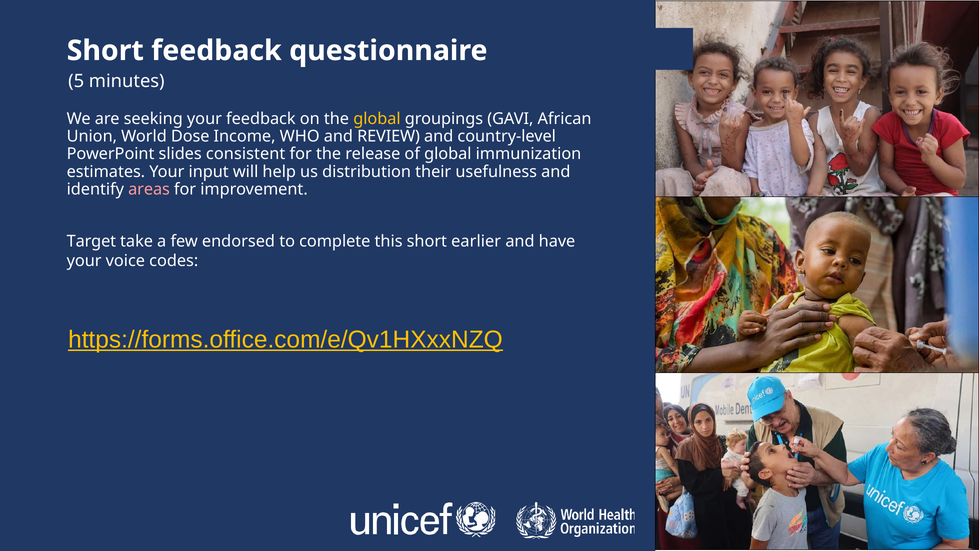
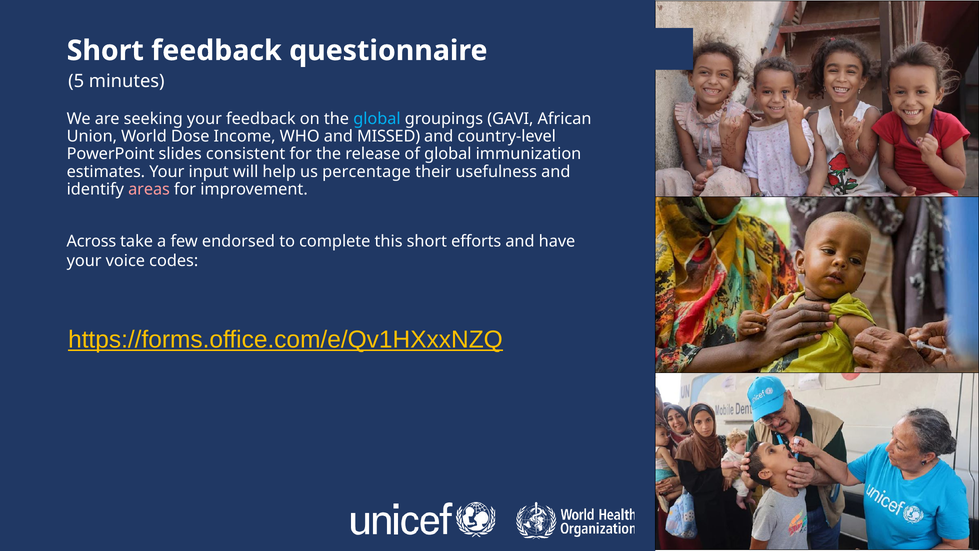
global at (377, 119) colour: yellow -> light blue
REVIEW: REVIEW -> MISSED
distribution: distribution -> percentage
Target: Target -> Across
earlier: earlier -> efforts
